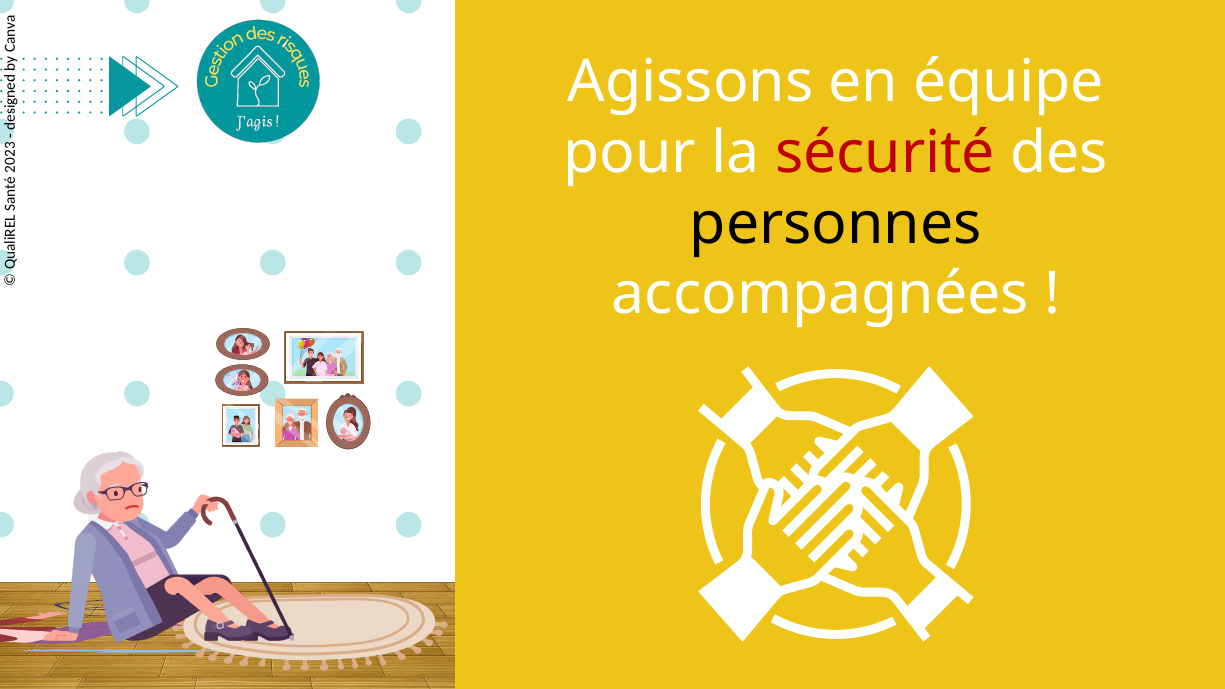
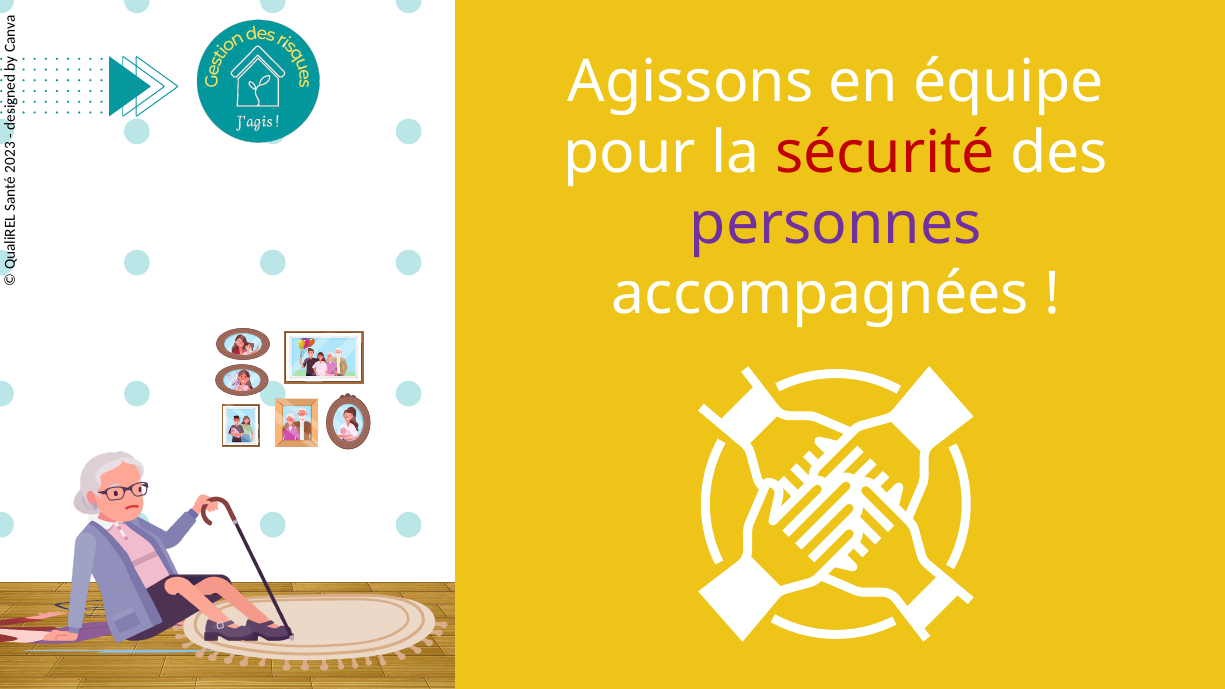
personnes colour: black -> purple
